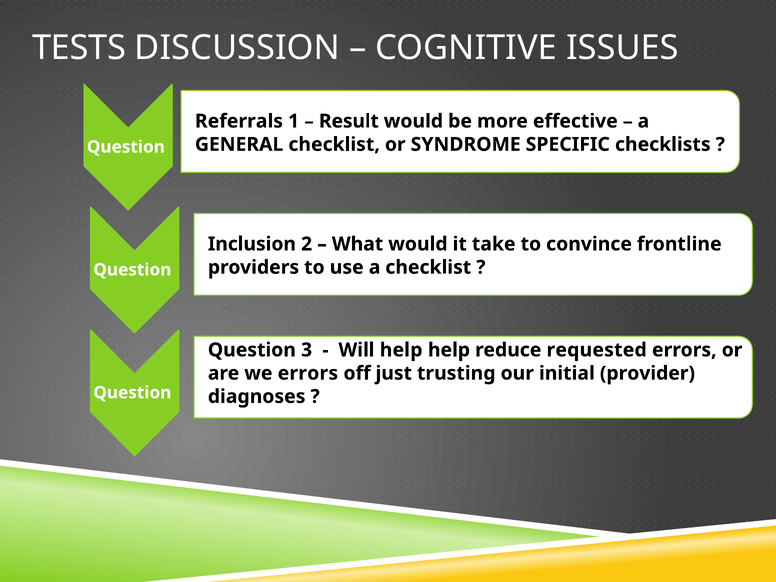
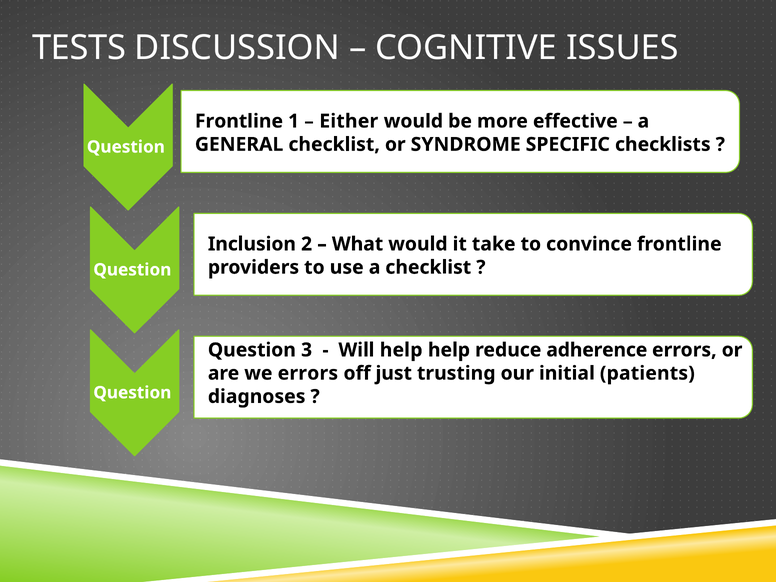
Referrals at (239, 121): Referrals -> Frontline
Result: Result -> Either
requested: requested -> adherence
provider: provider -> patients
